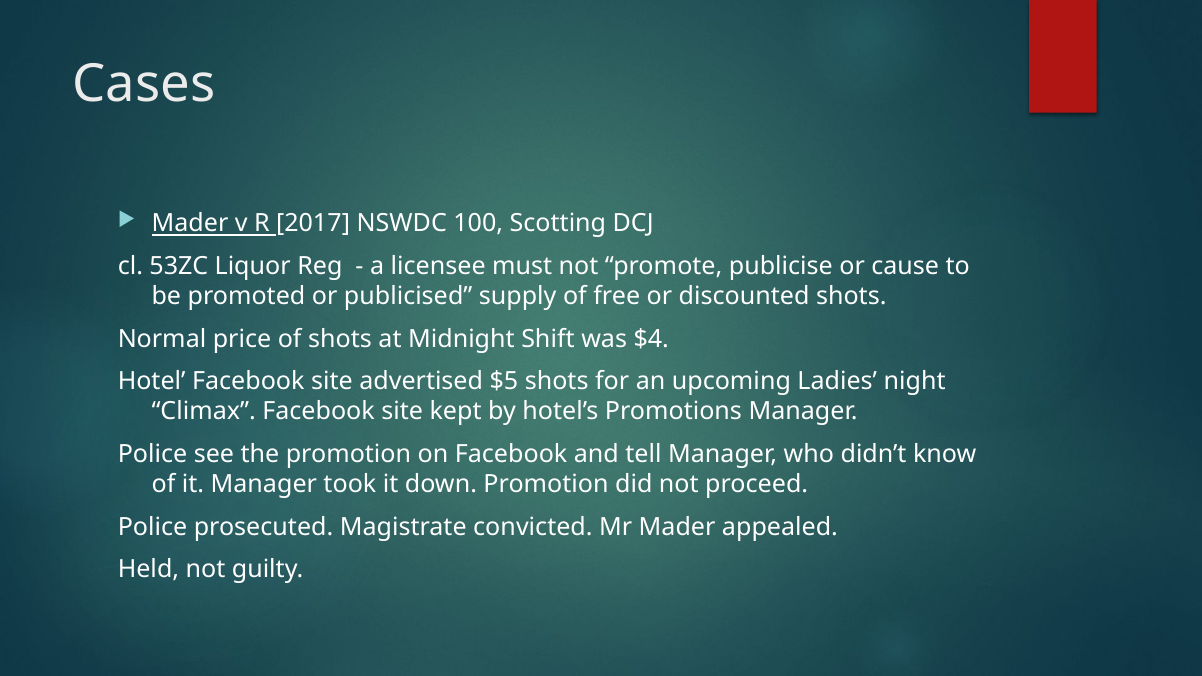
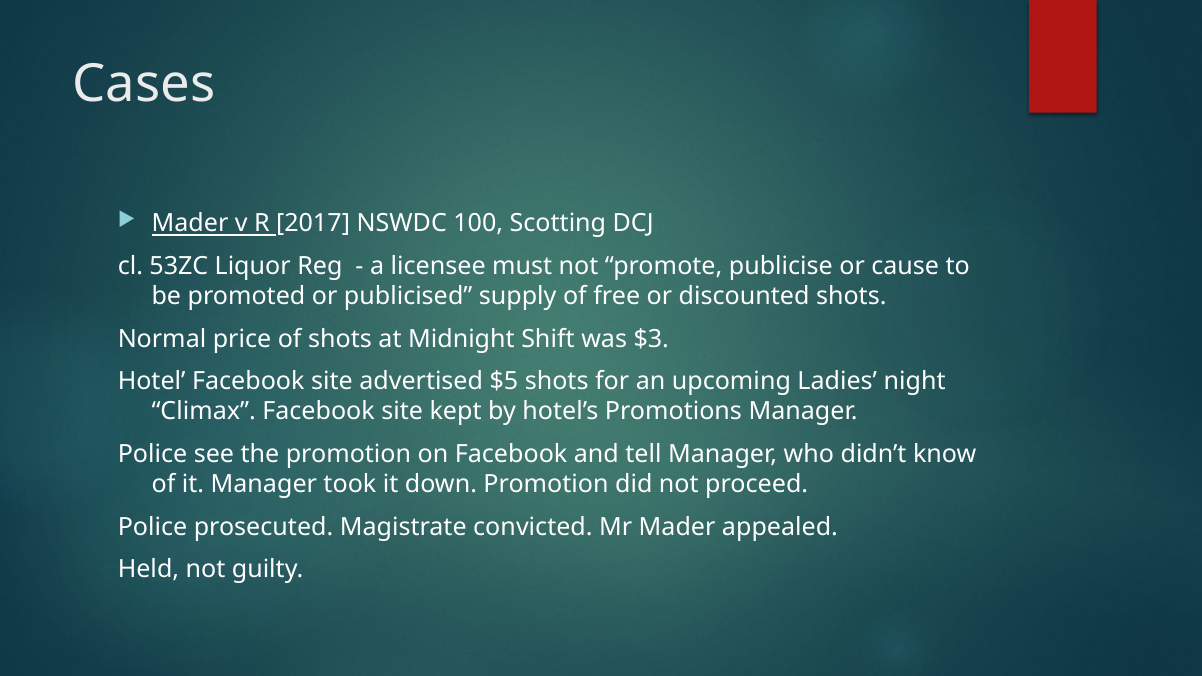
$4: $4 -> $3
